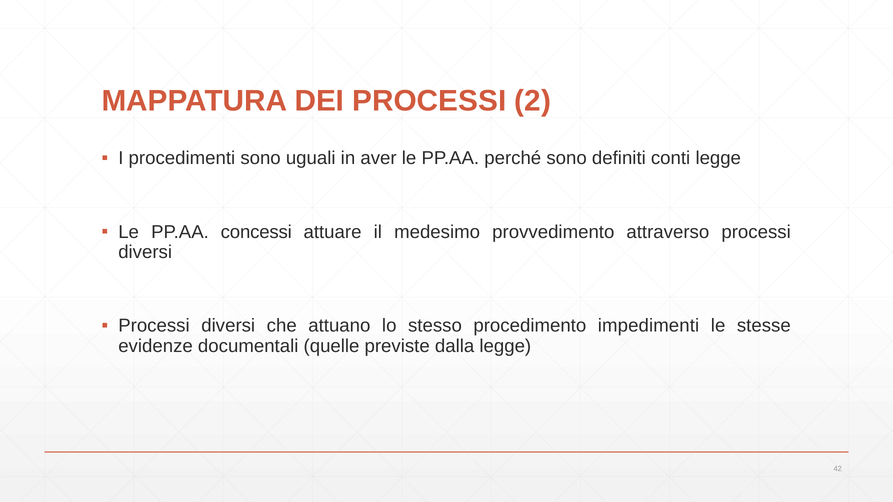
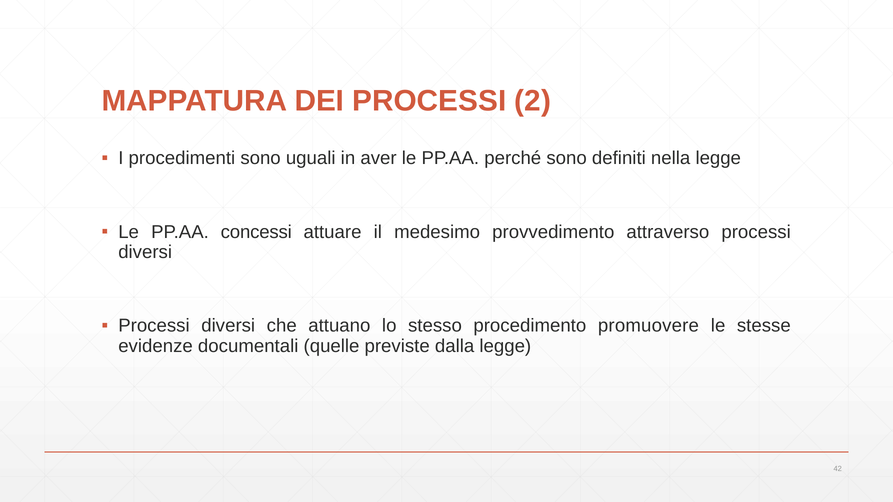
conti: conti -> nella
impedimenti: impedimenti -> promuovere
